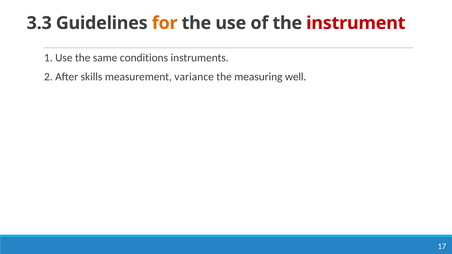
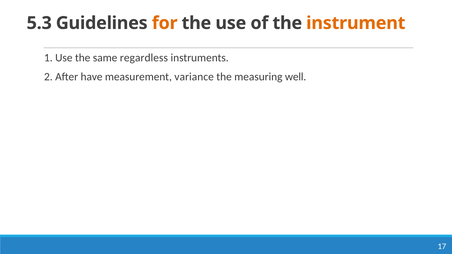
3.3: 3.3 -> 5.3
instrument colour: red -> orange
conditions: conditions -> regardless
skills: skills -> have
